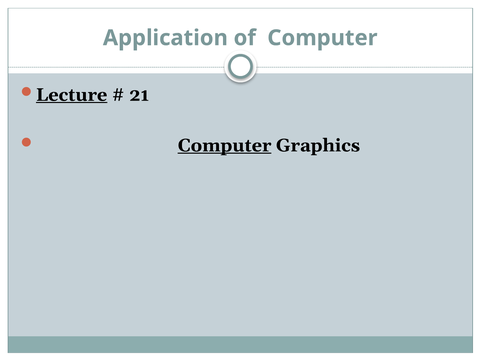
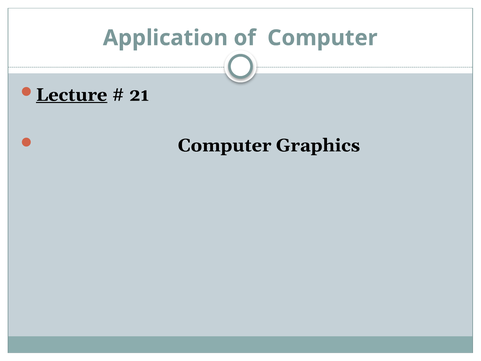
Computer at (225, 145) underline: present -> none
